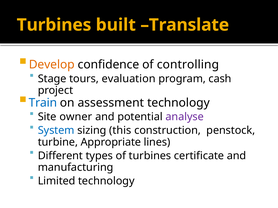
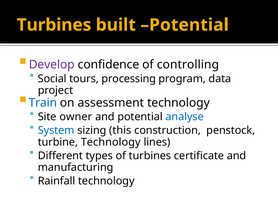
built Translate: Translate -> Potential
Develop colour: orange -> purple
Stage: Stage -> Social
evaluation: evaluation -> processing
cash: cash -> data
analyse colour: purple -> blue
turbine Appropriate: Appropriate -> Technology
Limited: Limited -> Rainfall
